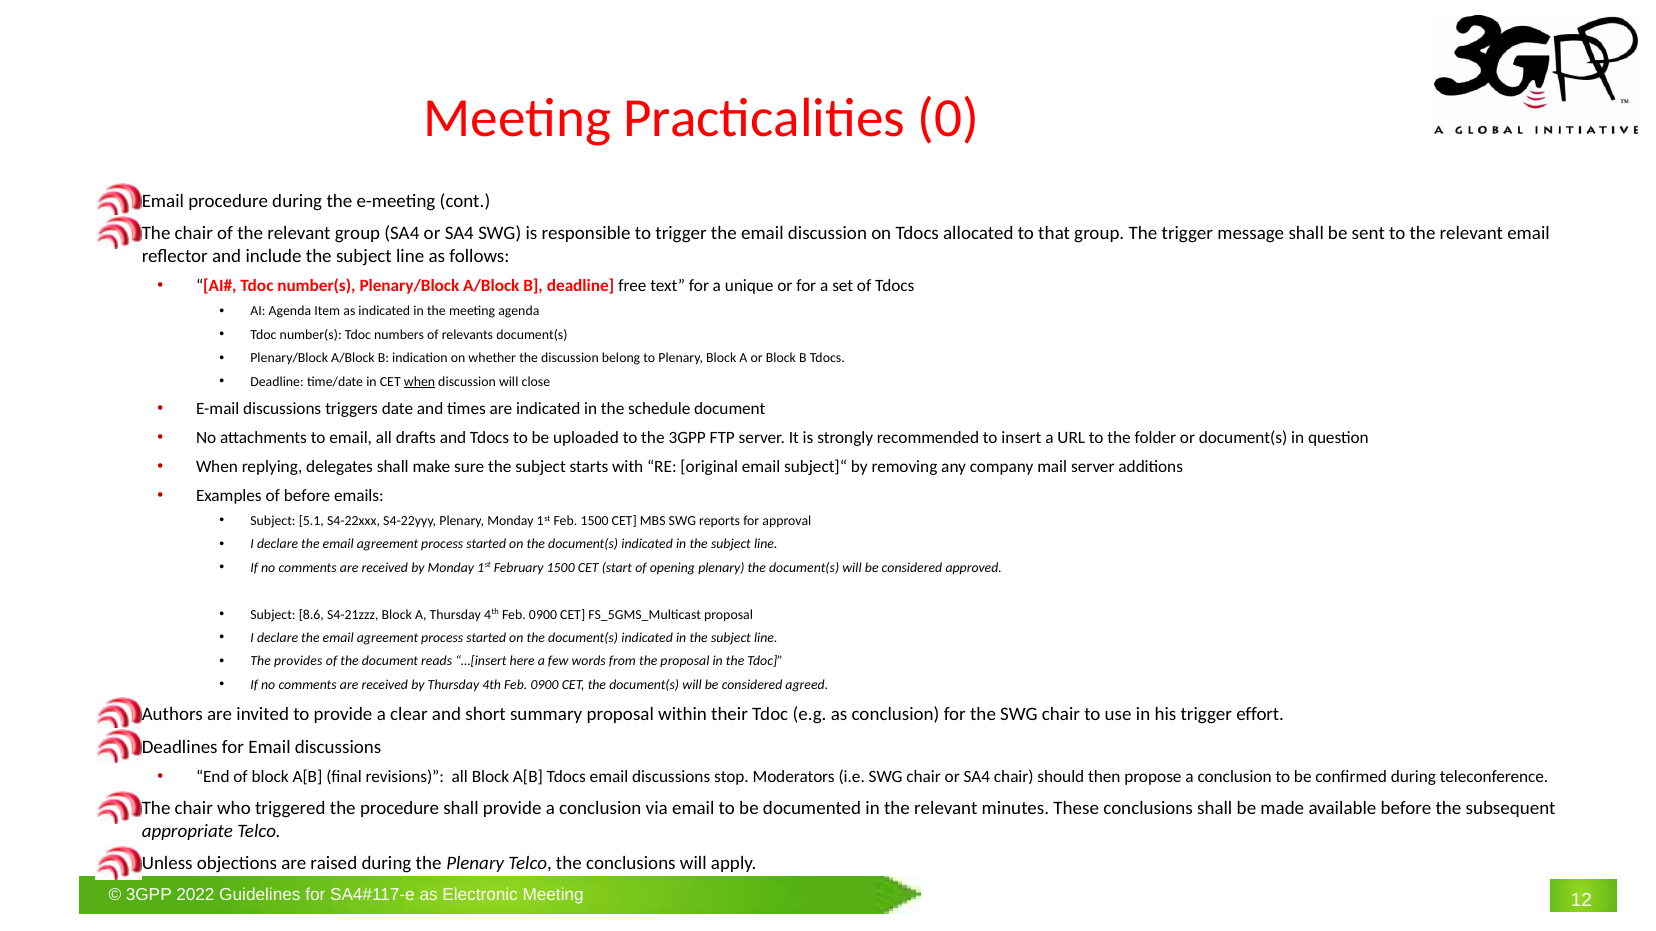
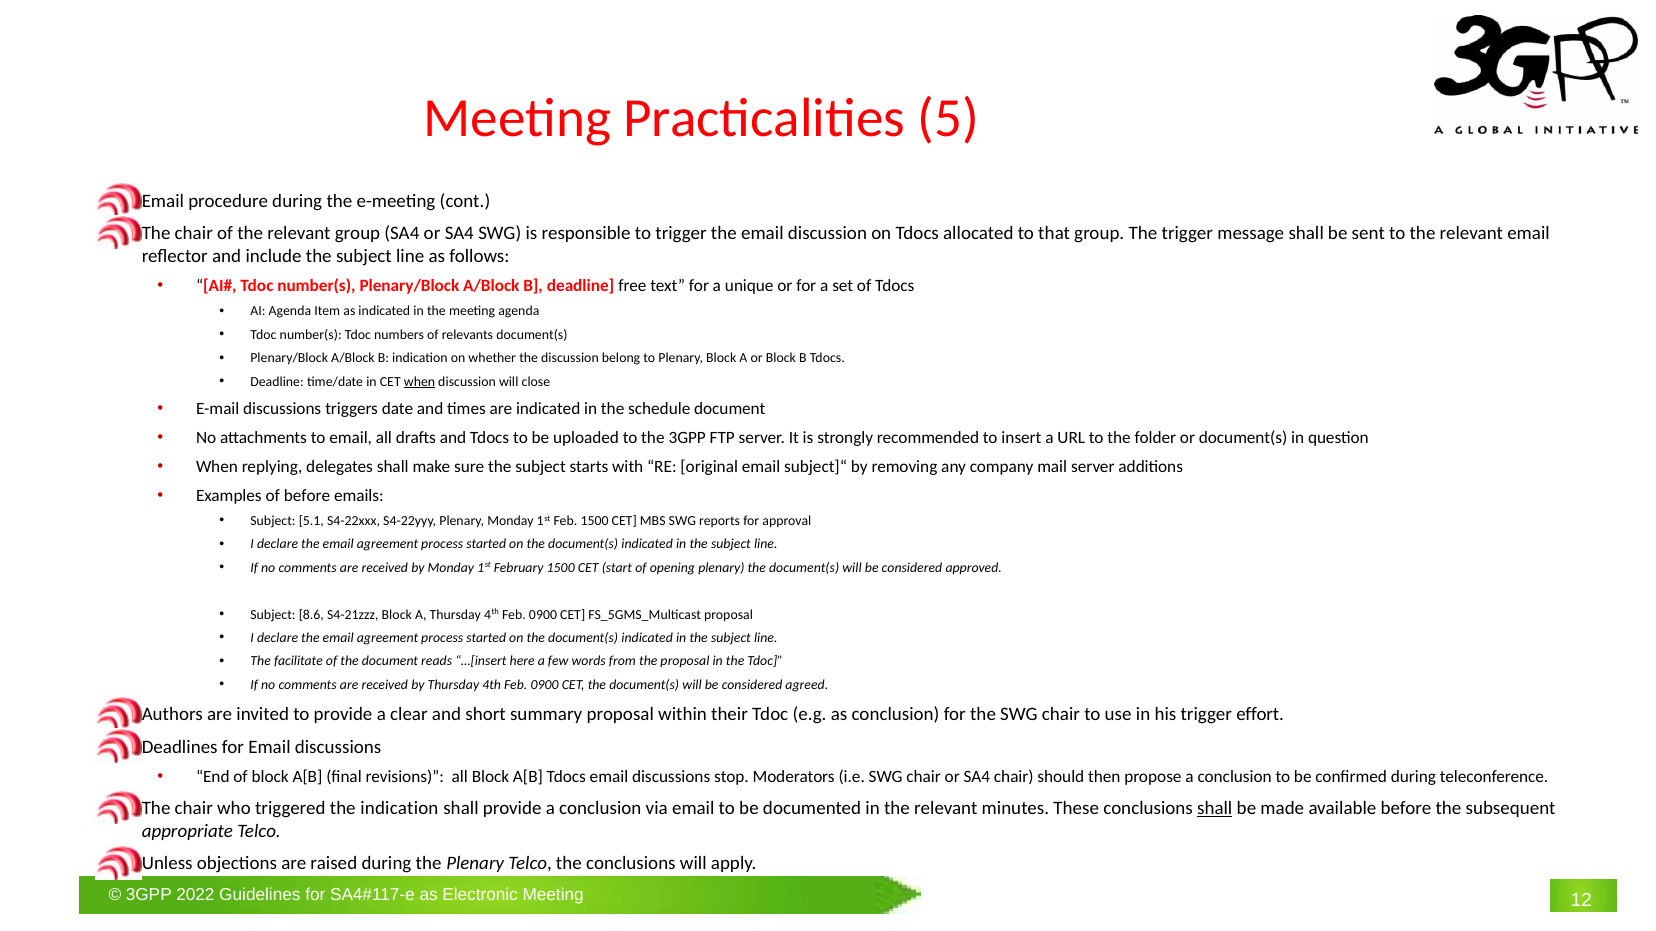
0: 0 -> 5
provides: provides -> facilitate
the procedure: procedure -> indication
shall at (1215, 809) underline: none -> present
